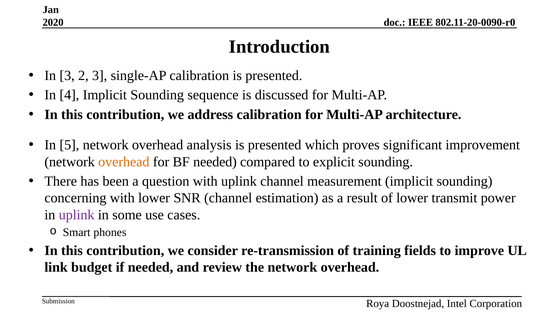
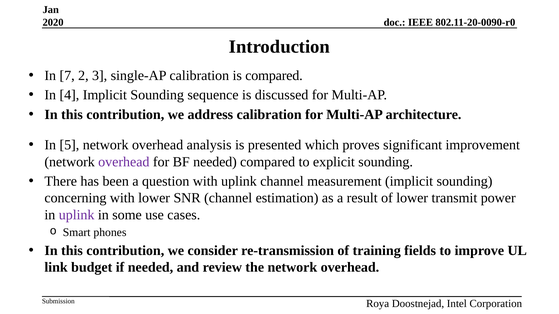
In 3: 3 -> 7
calibration is presented: presented -> compared
overhead at (124, 162) colour: orange -> purple
